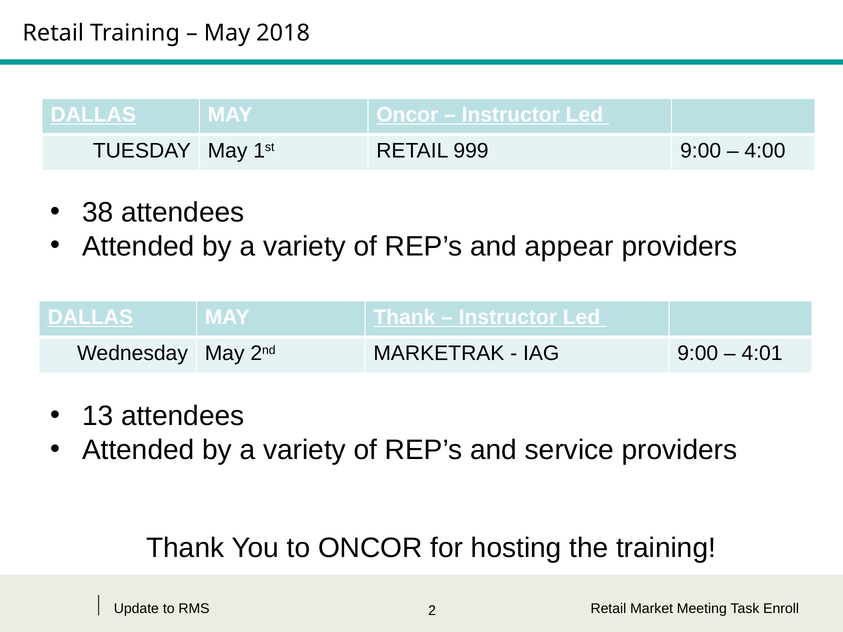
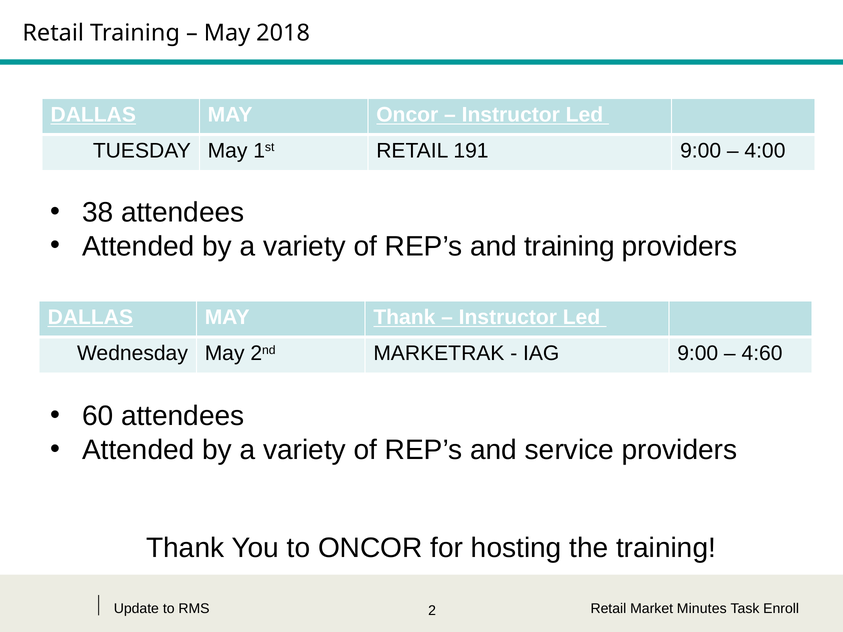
999: 999 -> 191
and appear: appear -> training
4:01: 4:01 -> 4:60
13: 13 -> 60
Meeting: Meeting -> Minutes
